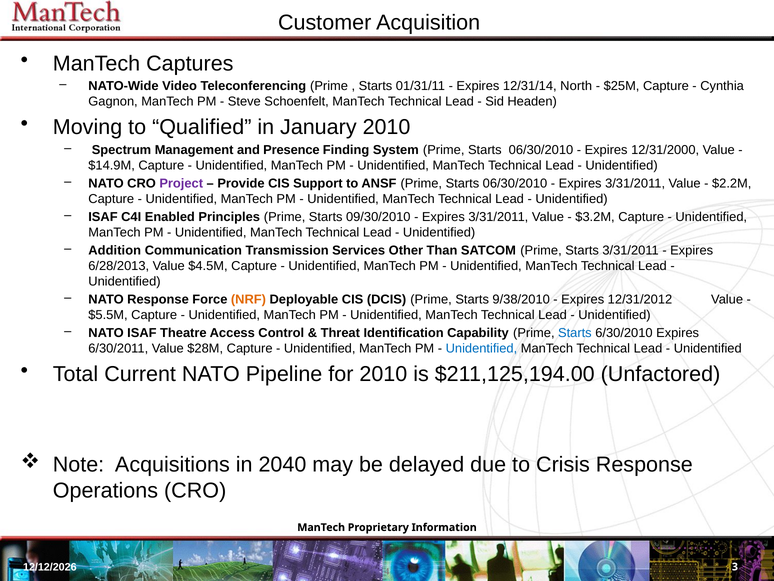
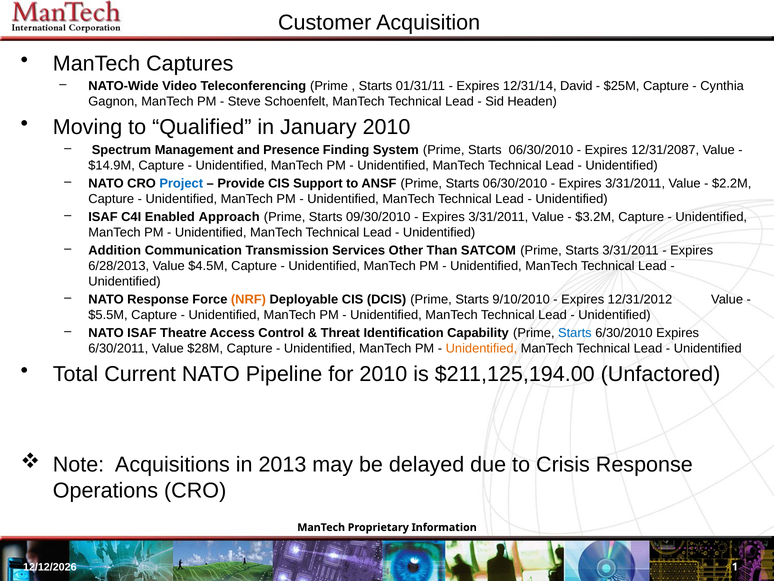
North: North -> David
12/31/2000: 12/31/2000 -> 12/31/2087
Project colour: purple -> blue
Principles: Principles -> Approach
9/38/2010: 9/38/2010 -> 9/10/2010
Unidentified at (481, 348) colour: blue -> orange
2040: 2040 -> 2013
3: 3 -> 1
